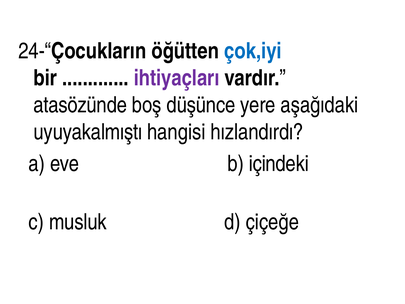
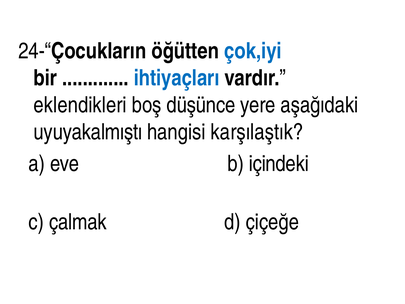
ihtiyaçları colour: purple -> blue
atasözünde: atasözünde -> eklendikleri
hızlandırdı: hızlandırdı -> karşılaştık
musluk: musluk -> çalmak
